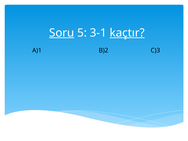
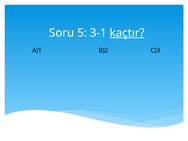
Soru underline: present -> none
